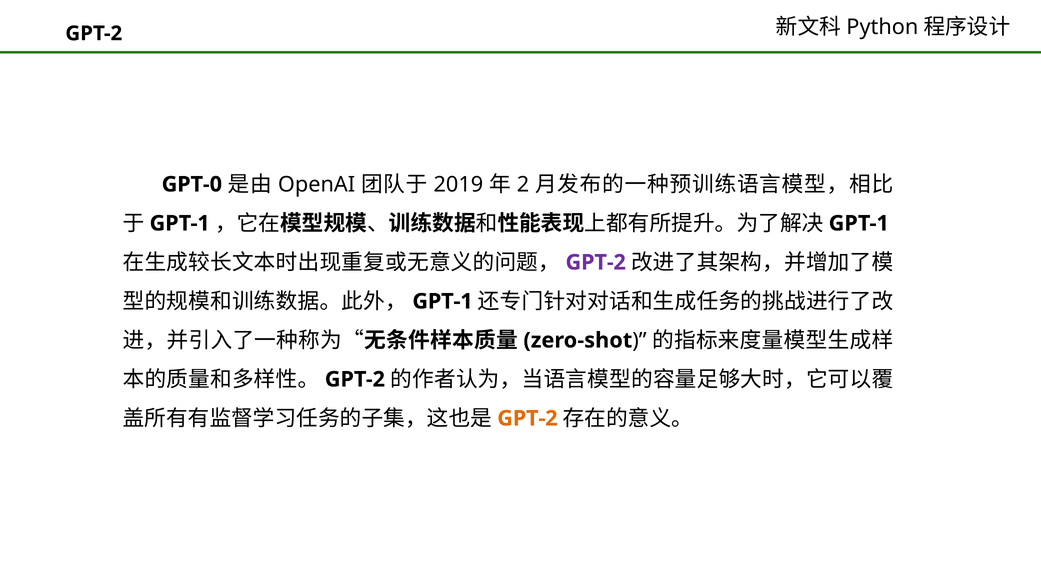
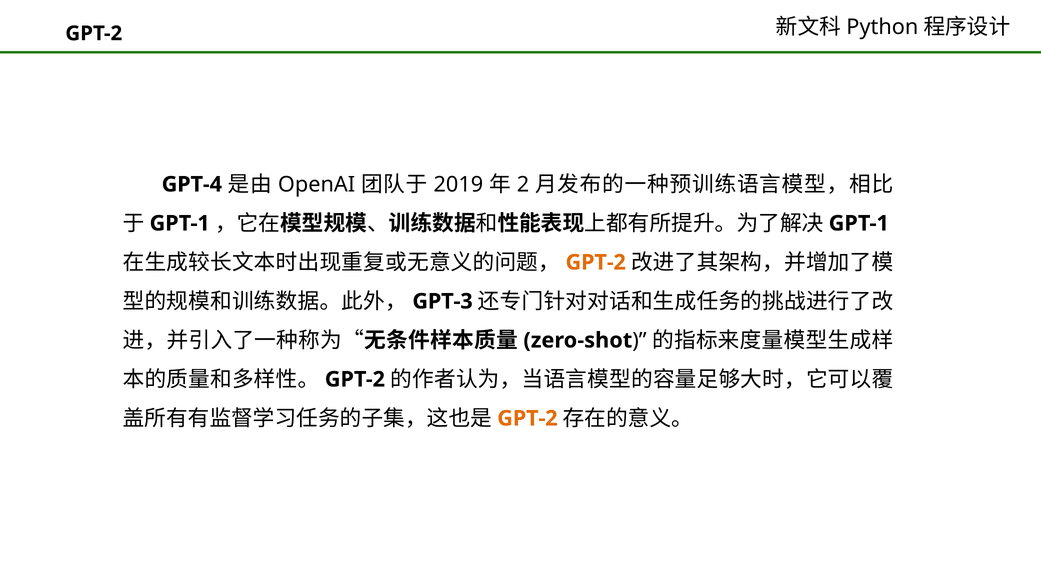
GPT-0: GPT-0 -> GPT-4
GPT-2 at (596, 263) colour: purple -> orange
GPT-1 at (443, 302): GPT-1 -> GPT-3
